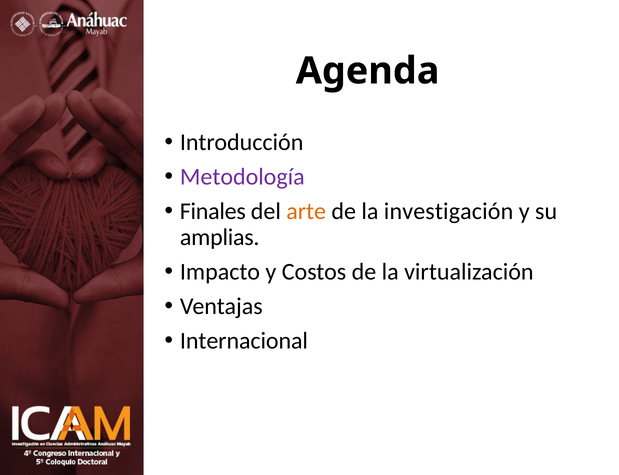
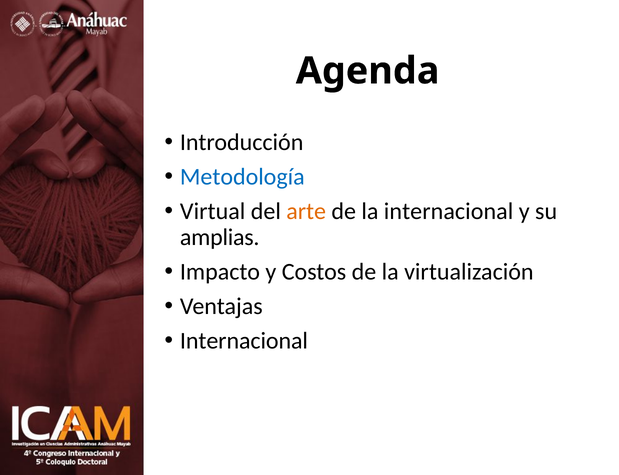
Metodología colour: purple -> blue
Finales: Finales -> Virtual
la investigación: investigación -> internacional
